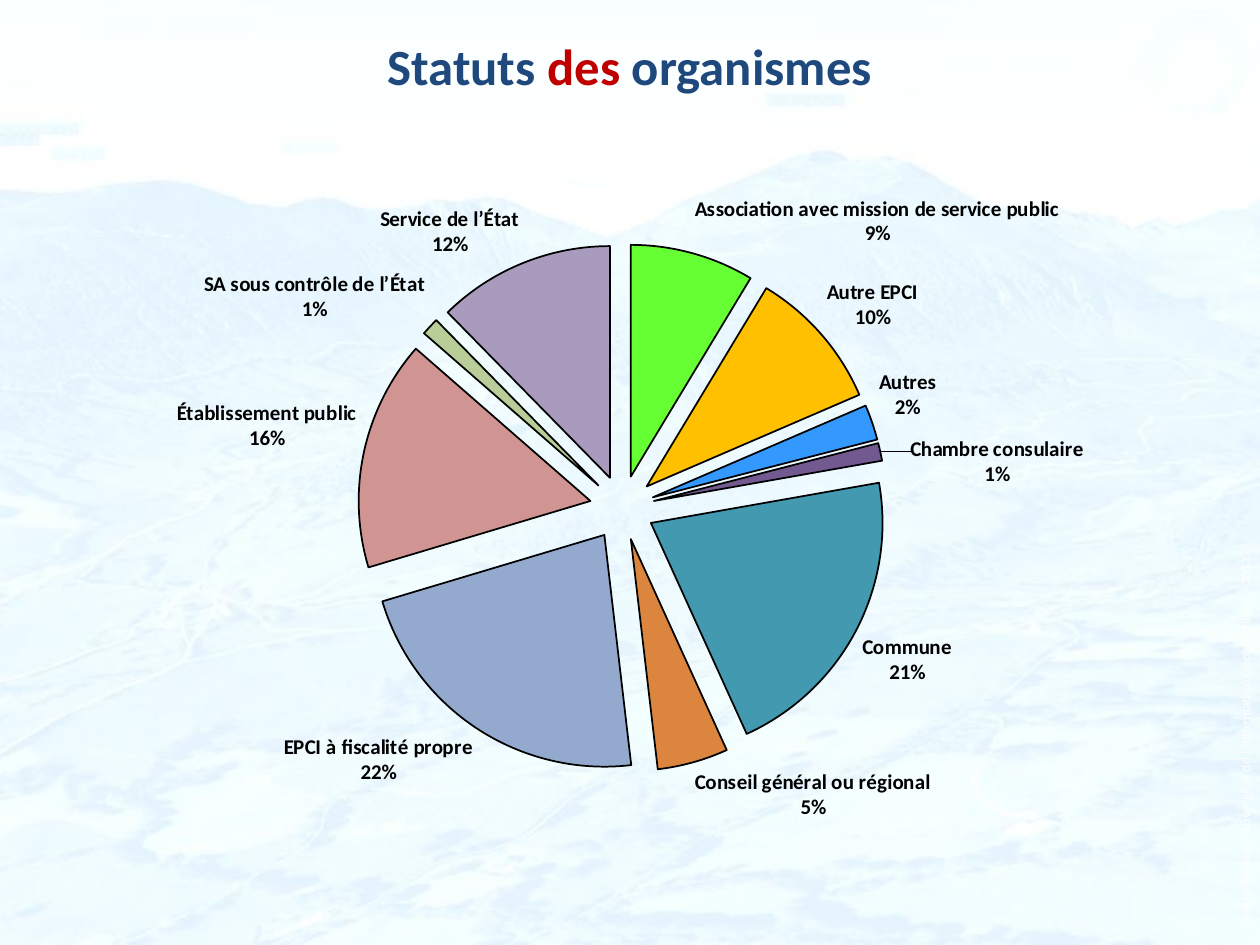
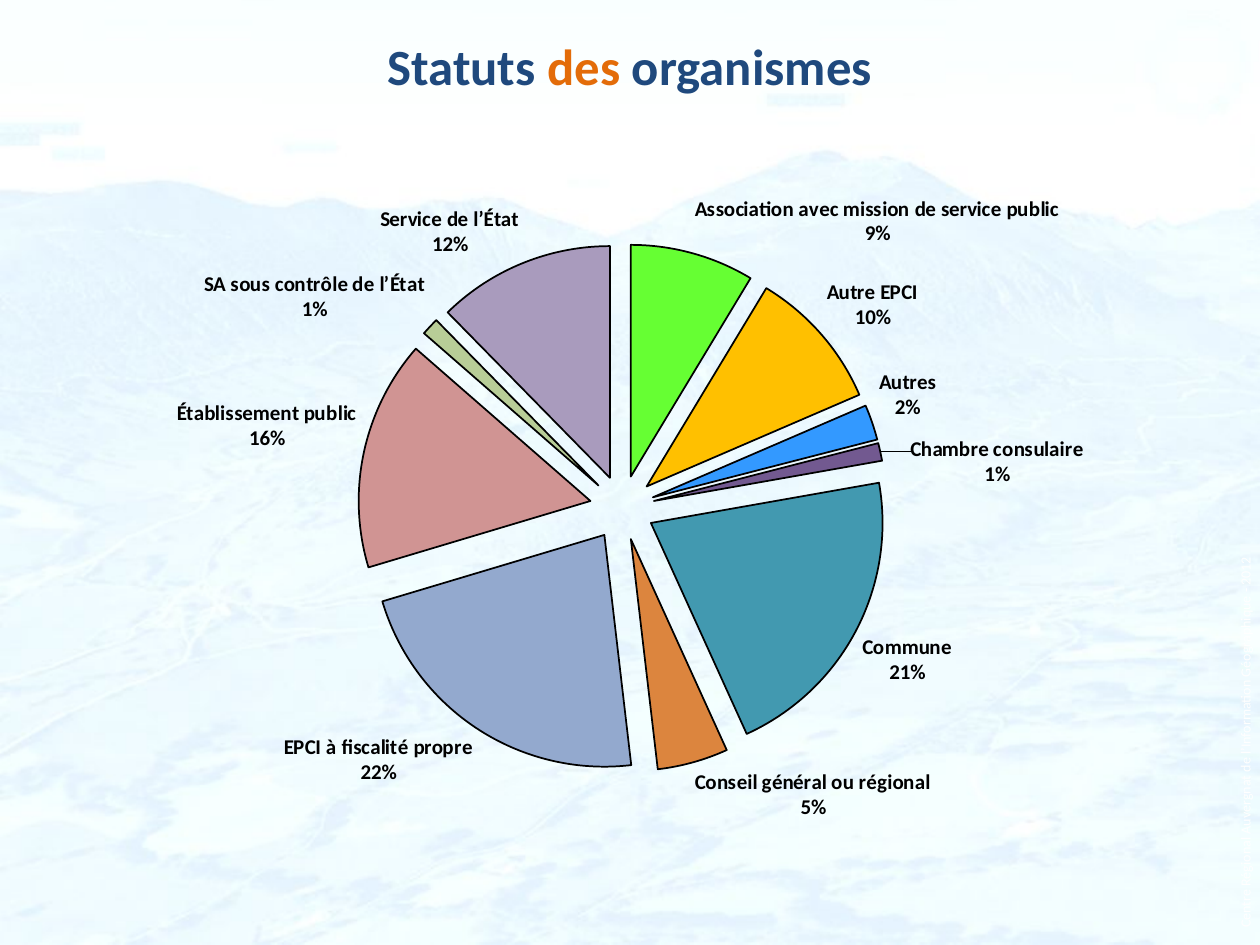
des colour: red -> orange
